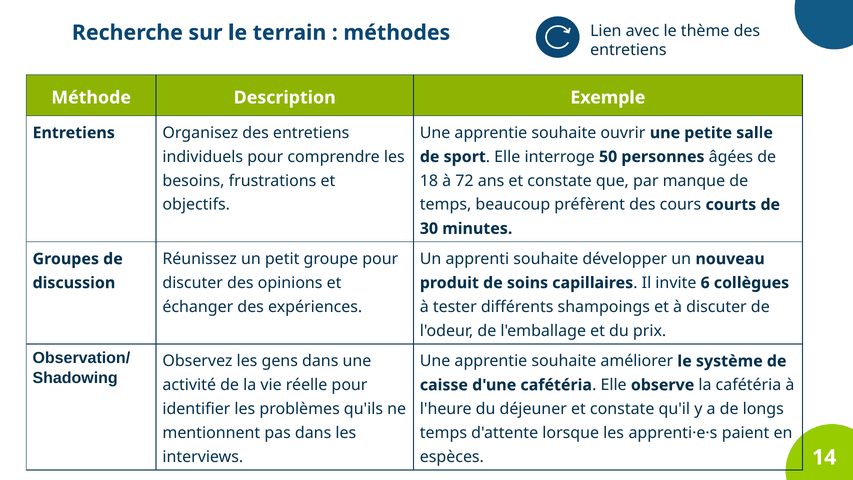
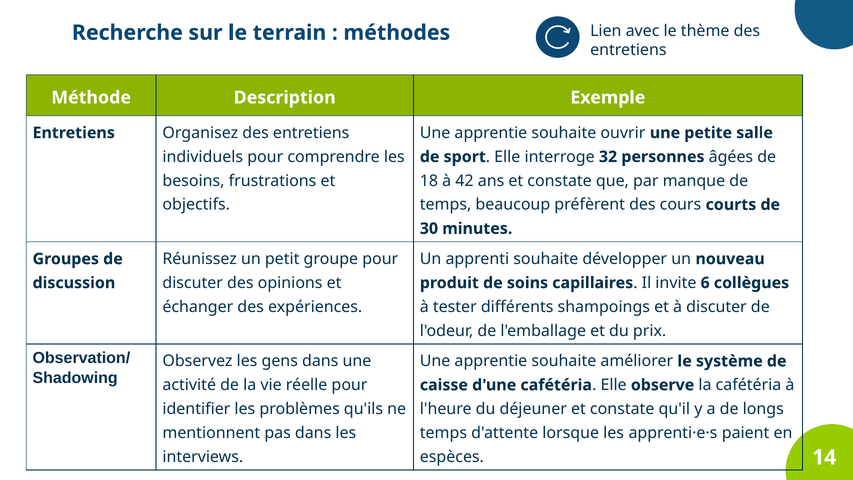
50: 50 -> 32
72: 72 -> 42
